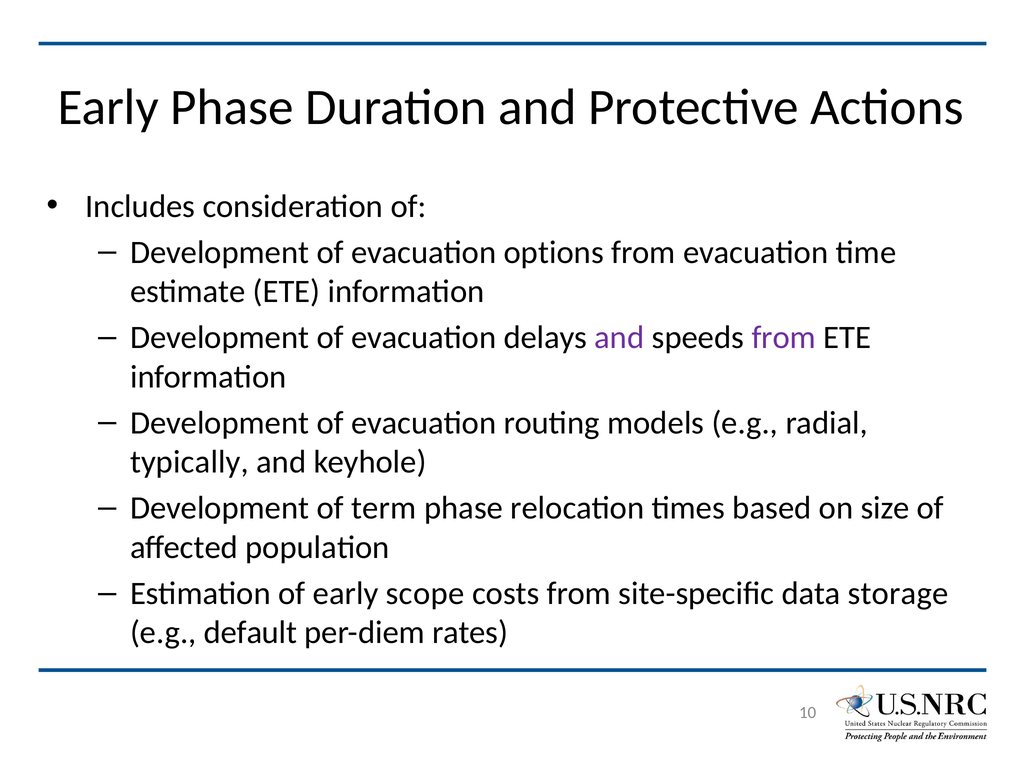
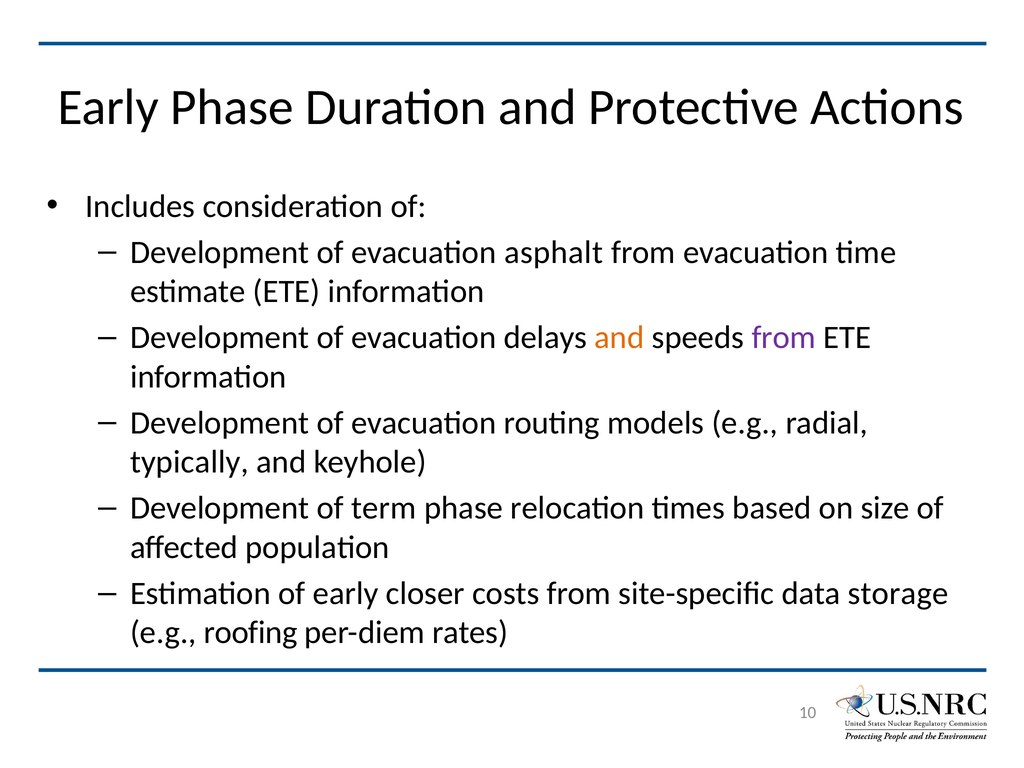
options: options -> asphalt
and at (619, 338) colour: purple -> orange
scope: scope -> closer
default: default -> roofing
